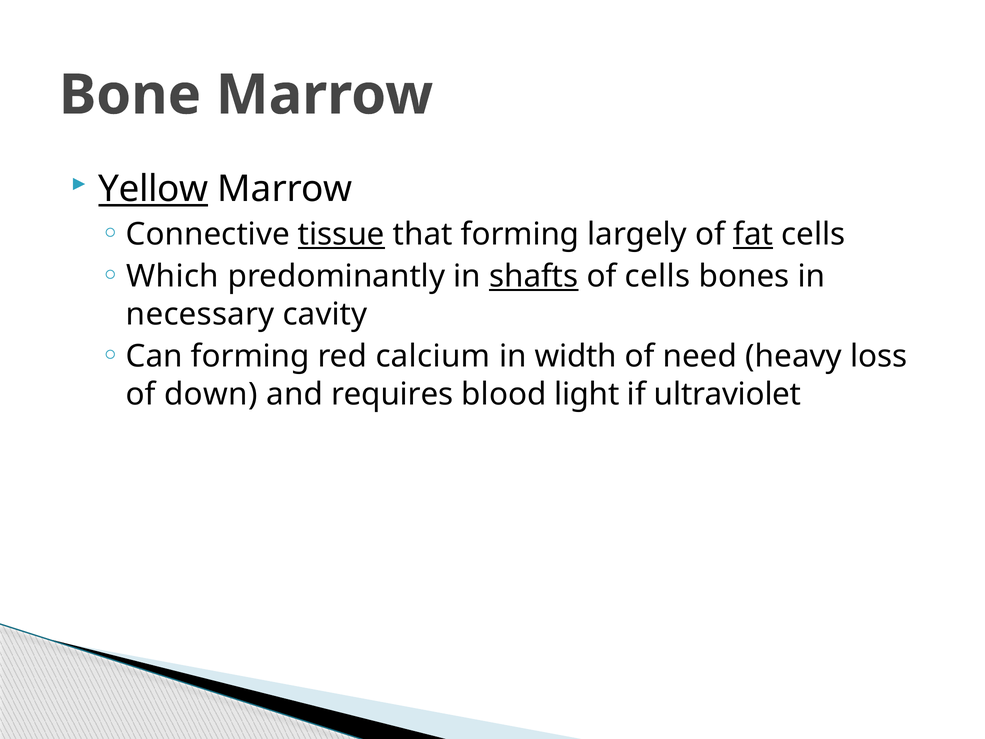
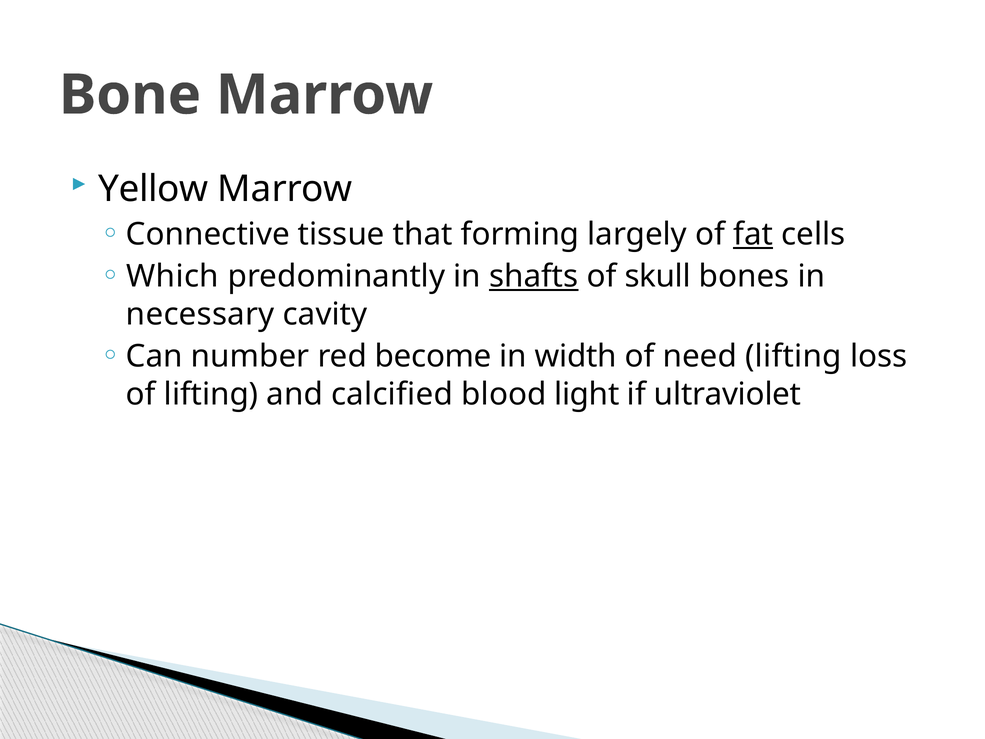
Yellow underline: present -> none
tissue underline: present -> none
of cells: cells -> skull
Can forming: forming -> number
calcium: calcium -> become
need heavy: heavy -> lifting
of down: down -> lifting
requires: requires -> calcified
